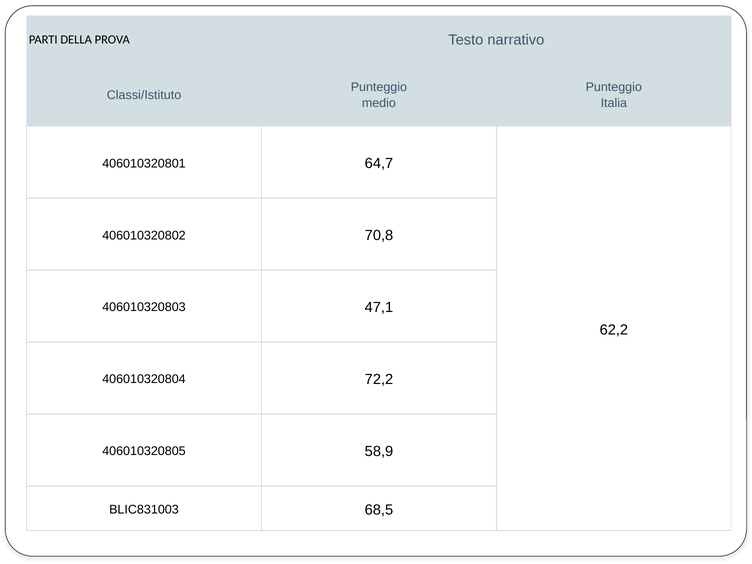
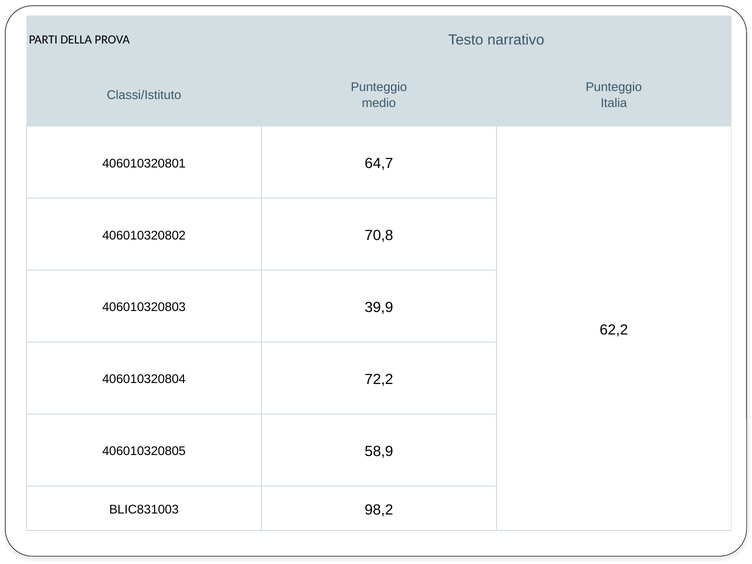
47,1: 47,1 -> 39,9
68,5: 68,5 -> 98,2
